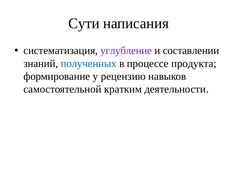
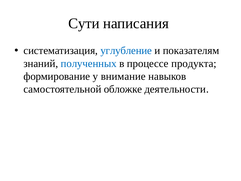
углубление colour: purple -> blue
составлении: составлении -> показателям
рецензию: рецензию -> внимание
кратким: кратким -> обложке
